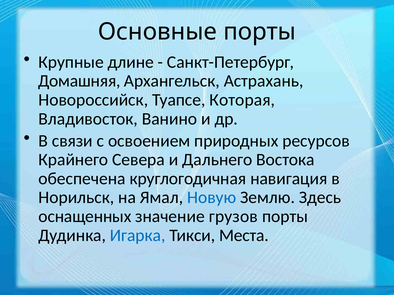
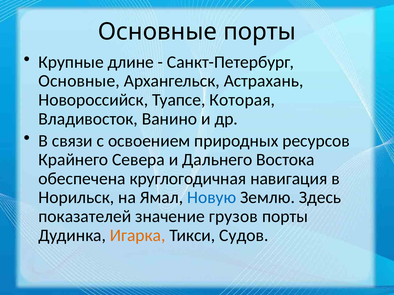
Домашняя at (79, 81): Домашняя -> Основные
оснащенных: оснащенных -> показателей
Игарка colour: blue -> orange
Места: Места -> Судов
